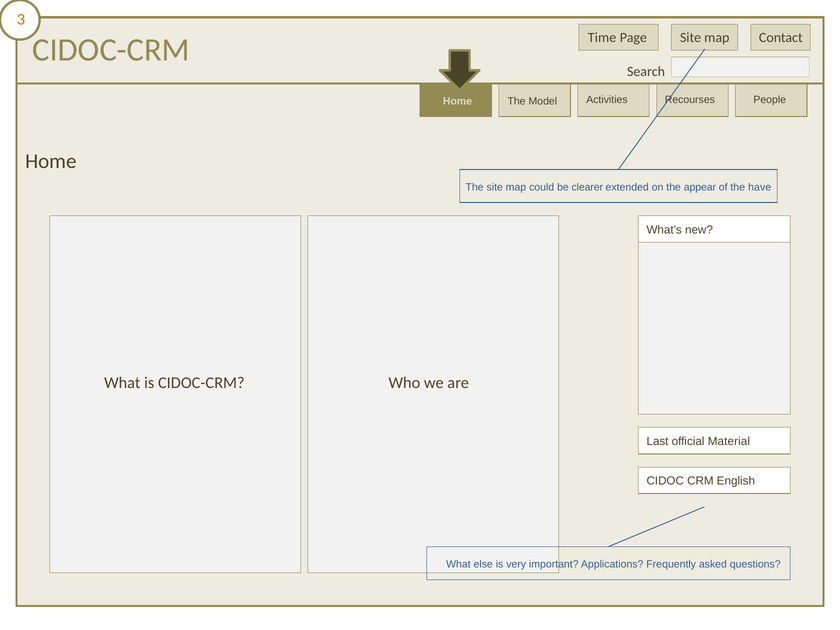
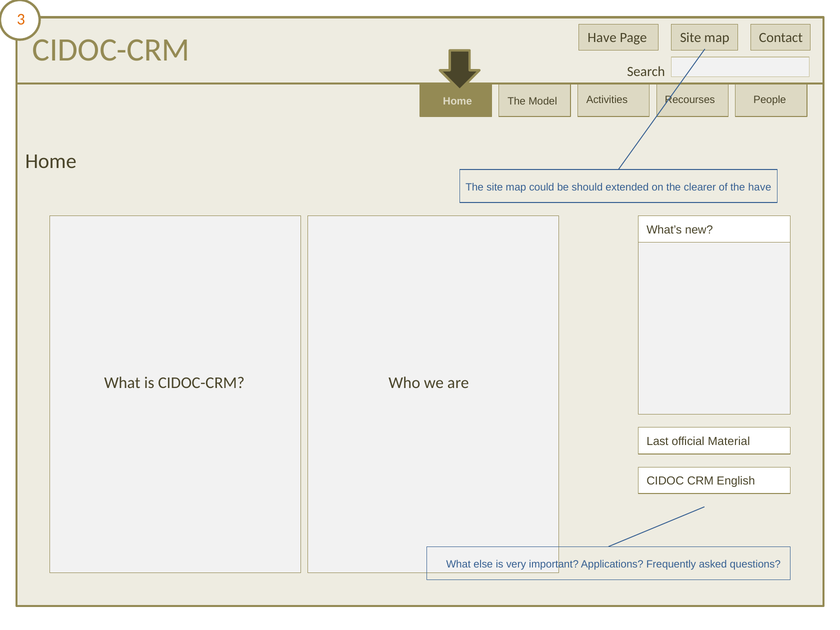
Time at (602, 37): Time -> Have
clearer: clearer -> should
appear: appear -> clearer
